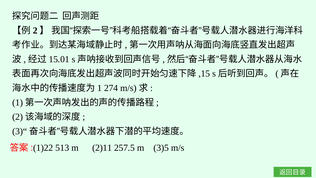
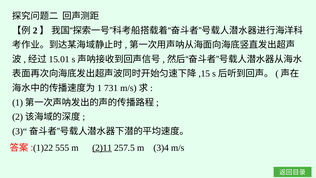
274: 274 -> 731
513: 513 -> 555
2)11 underline: none -> present
3)5: 3)5 -> 3)4
